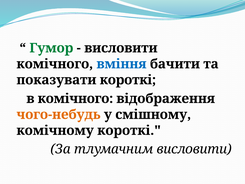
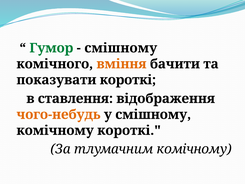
висловити at (121, 48): висловити -> смішному
вміння colour: blue -> orange
в комічного: комічного -> ставлення
тлумачним висловити: висловити -> комічному
